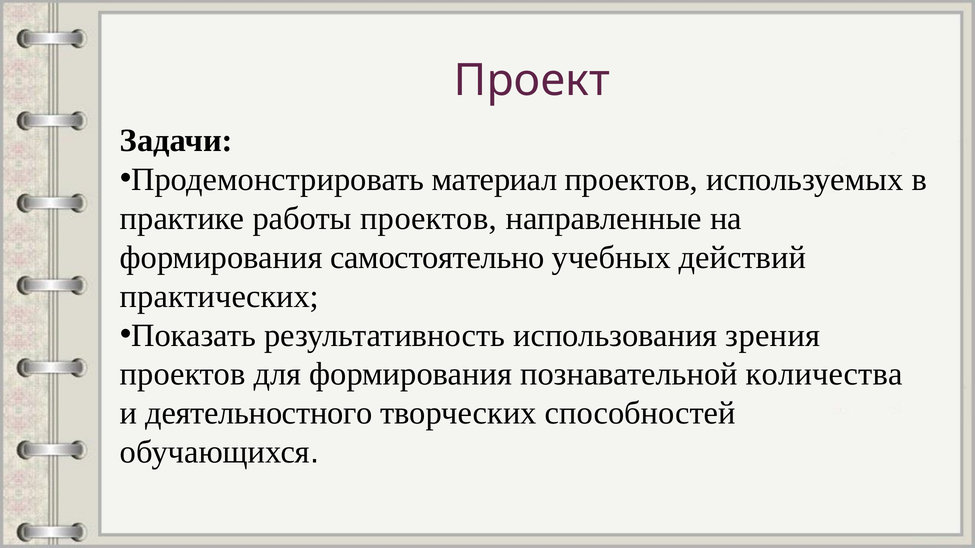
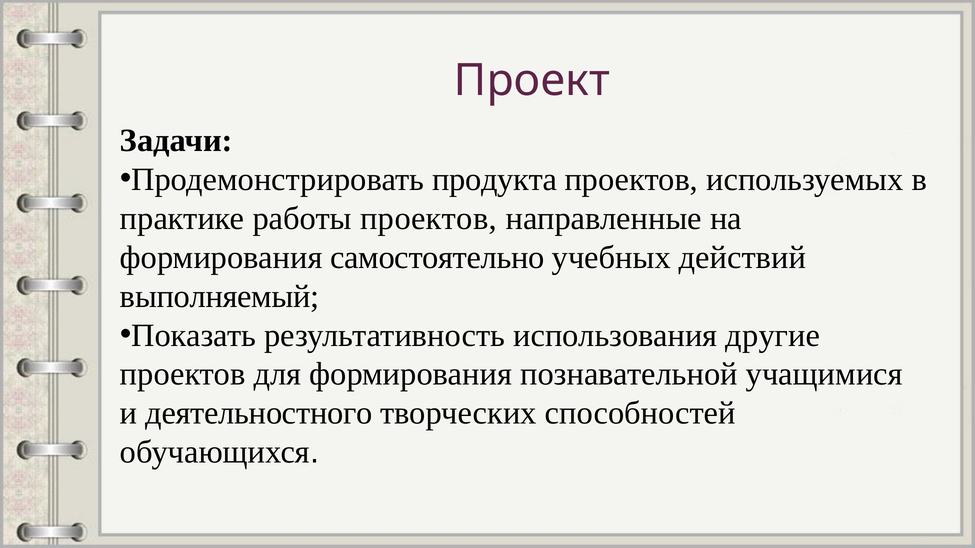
материал: материал -> продукта
практических: практических -> выполняемый
зрения: зрения -> другие
количества: количества -> учащимися
